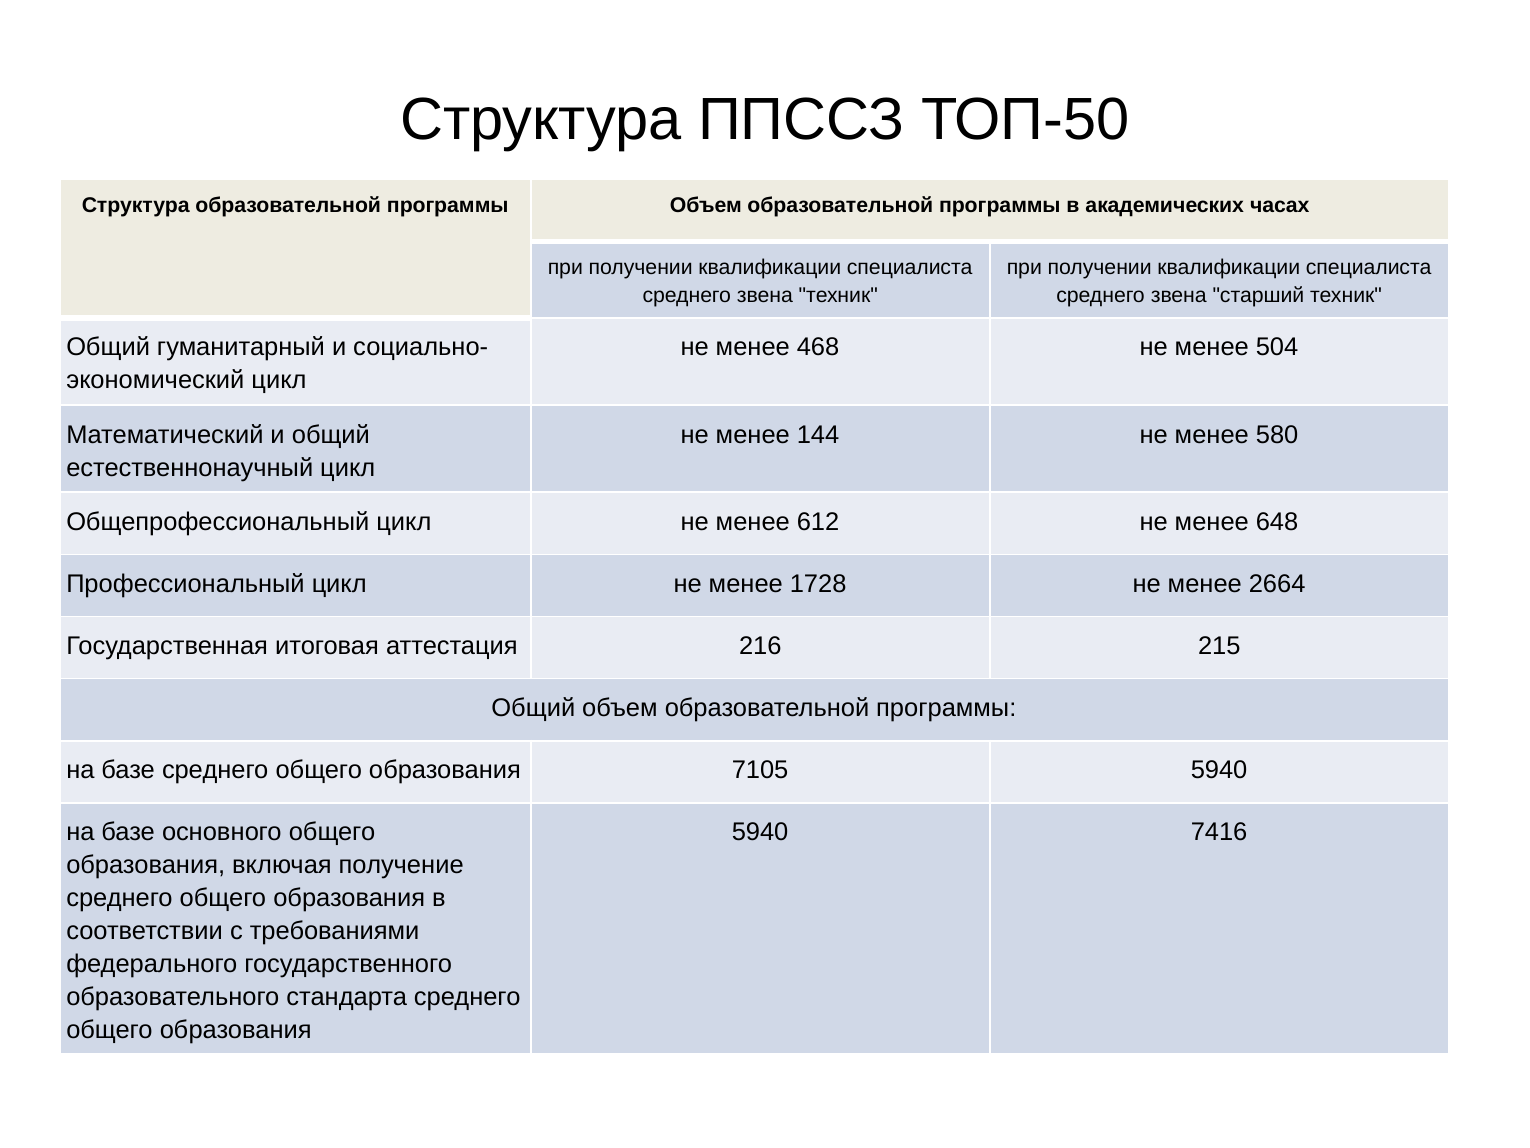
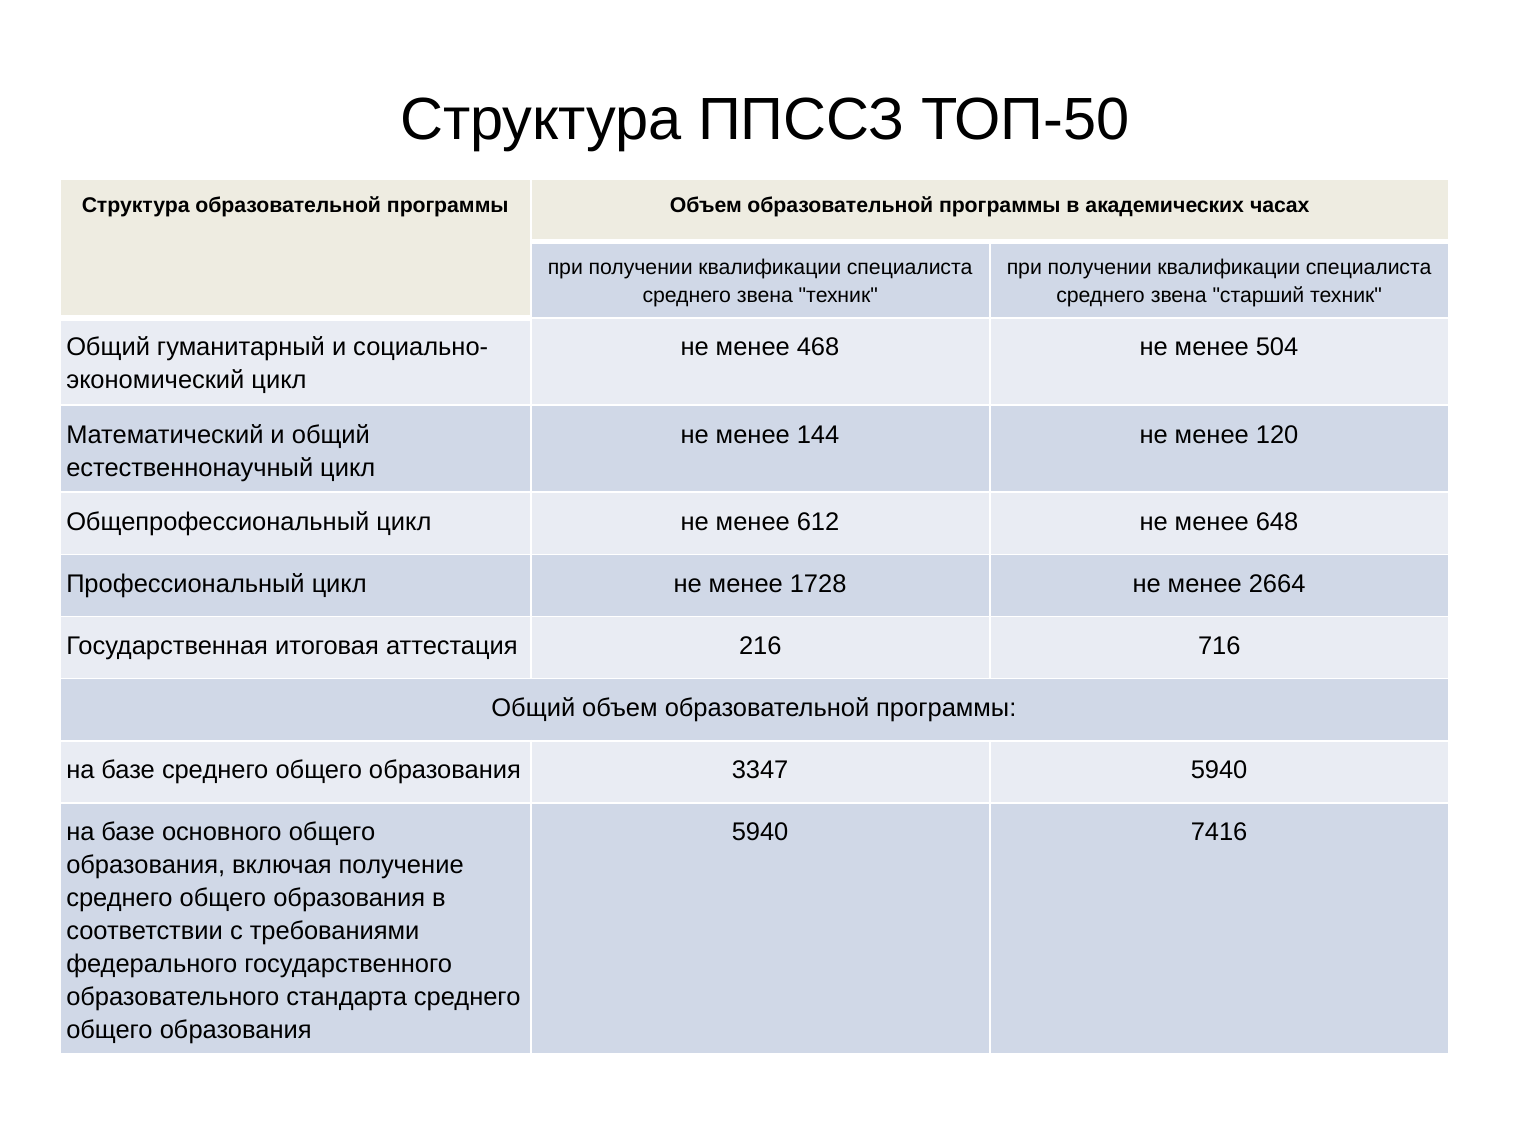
580: 580 -> 120
215: 215 -> 716
7105: 7105 -> 3347
